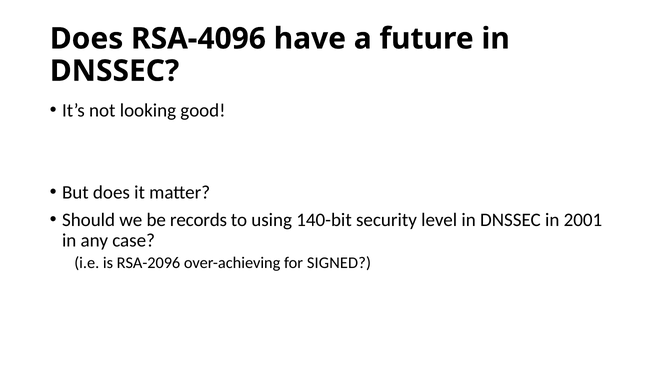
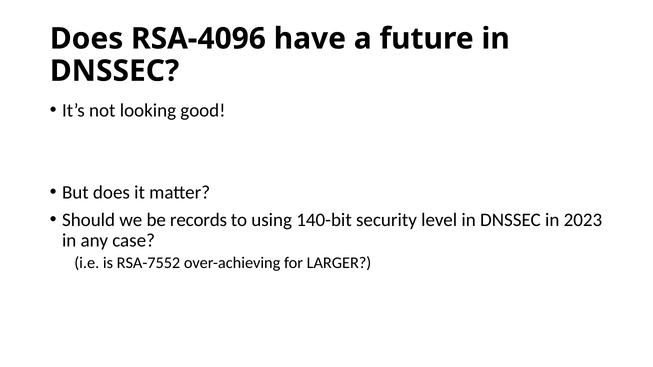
2001: 2001 -> 2023
RSA-2096: RSA-2096 -> RSA-7552
SIGNED: SIGNED -> LARGER
